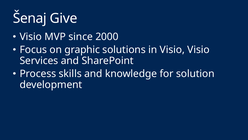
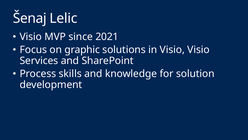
Give: Give -> Lelic
2000: 2000 -> 2021
